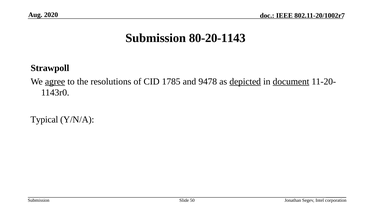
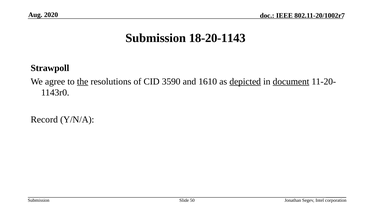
80-20-1143: 80-20-1143 -> 18-20-1143
agree underline: present -> none
the underline: none -> present
1785: 1785 -> 3590
9478: 9478 -> 1610
Typical: Typical -> Record
